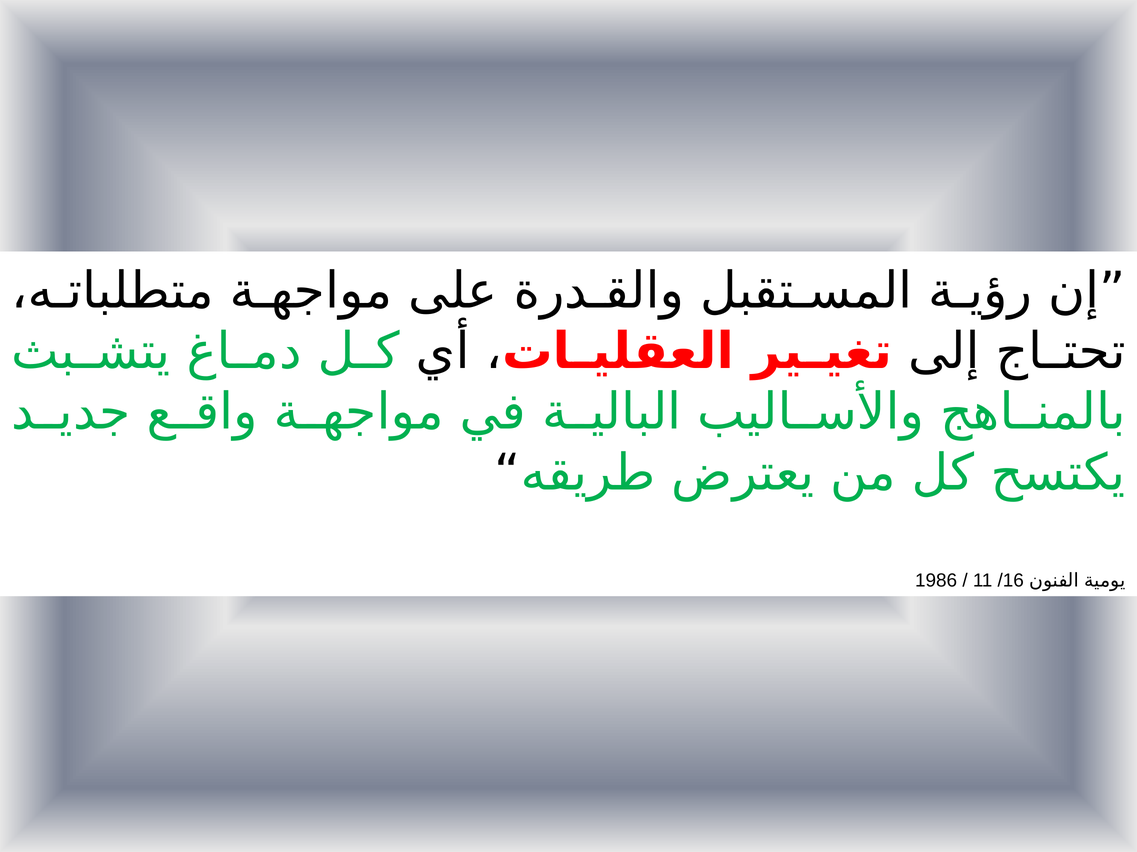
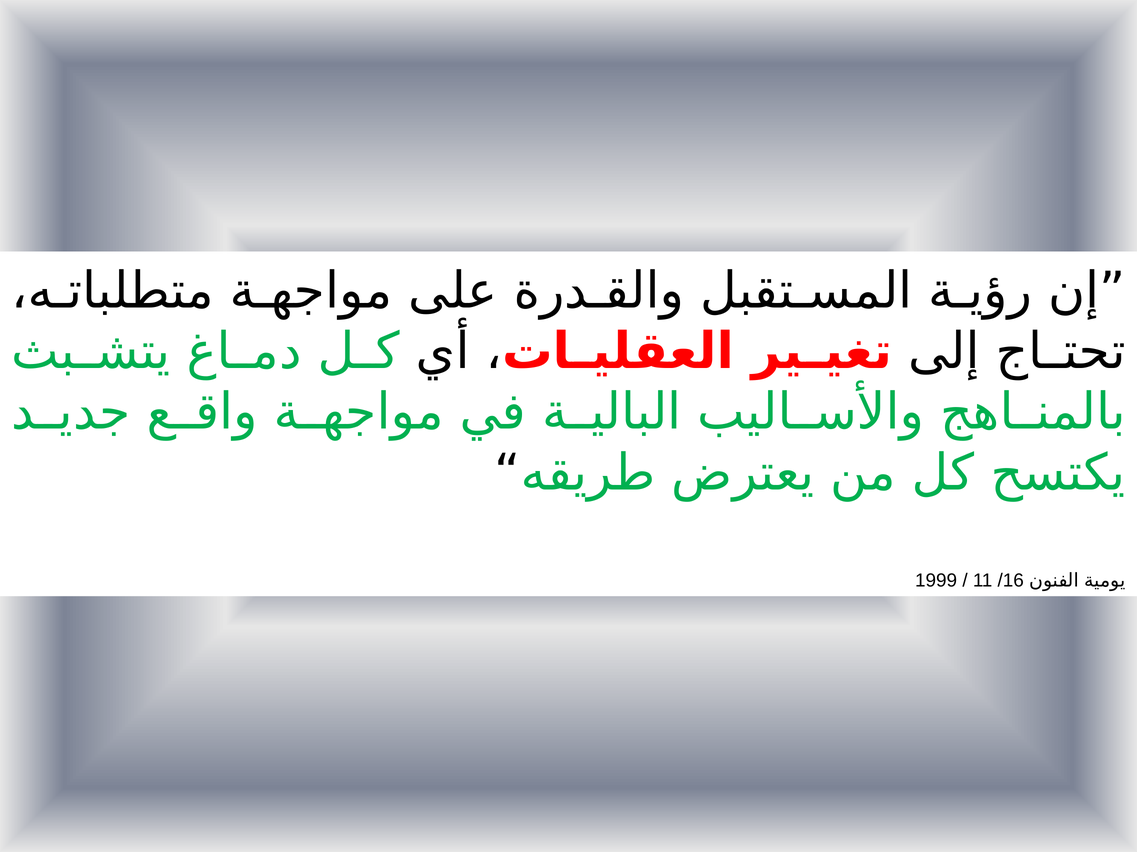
1986: 1986 -> 1999
